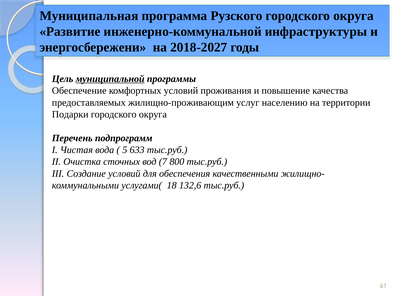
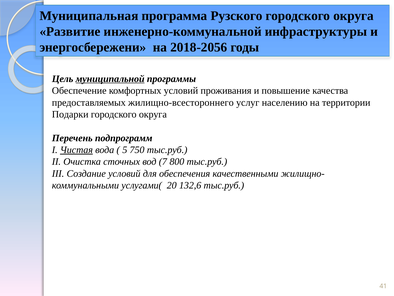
2018-2027: 2018-2027 -> 2018-2056
жилищно-проживающим: жилищно-проживающим -> жилищно-всестороннего
Чистая underline: none -> present
633: 633 -> 750
18: 18 -> 20
